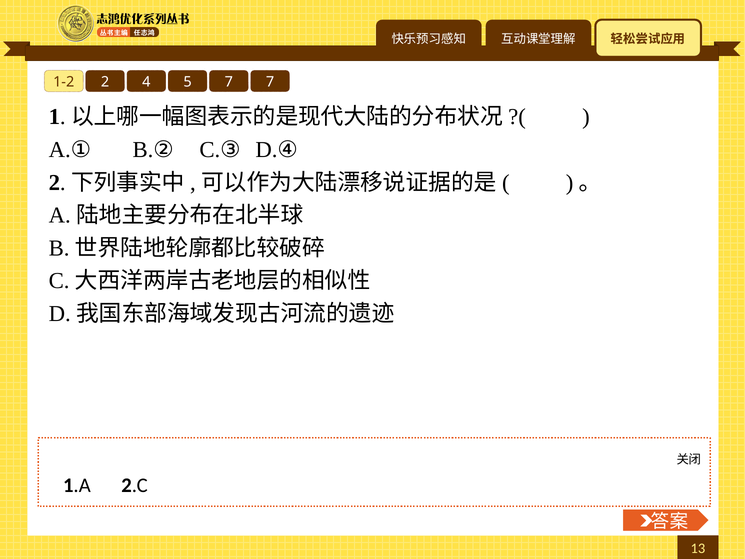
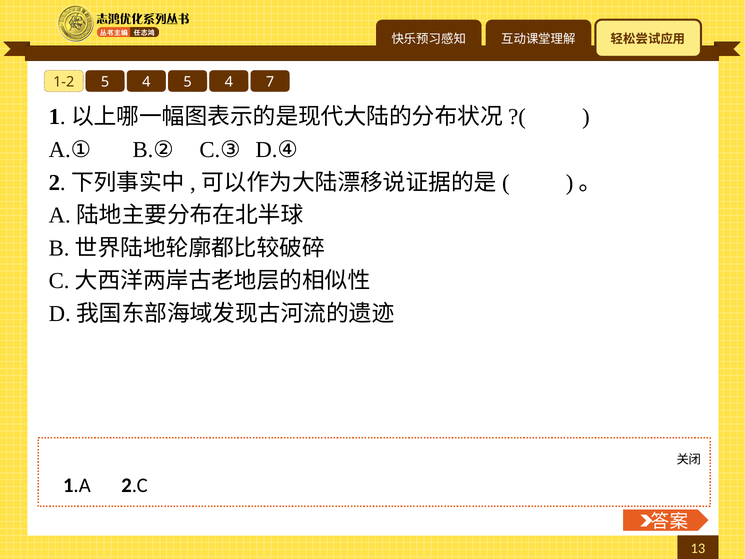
1-2 2: 2 -> 5
4 5 7: 7 -> 4
